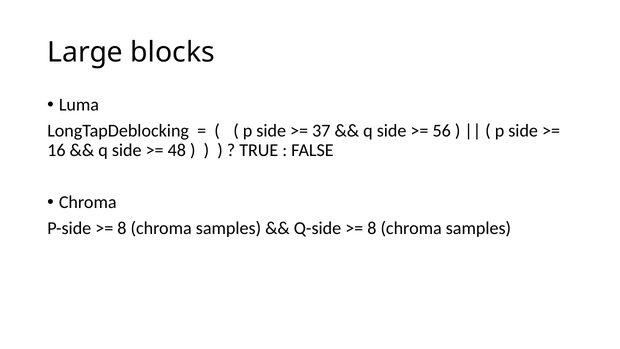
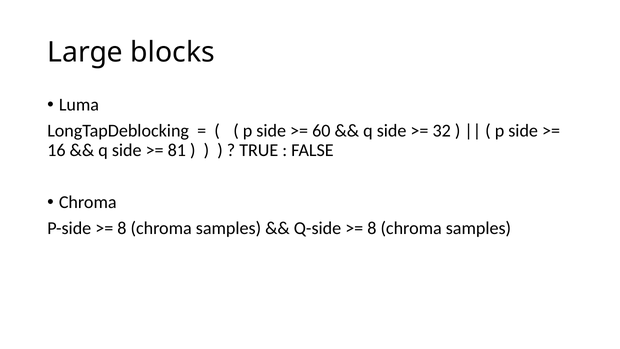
37: 37 -> 60
56: 56 -> 32
48: 48 -> 81
